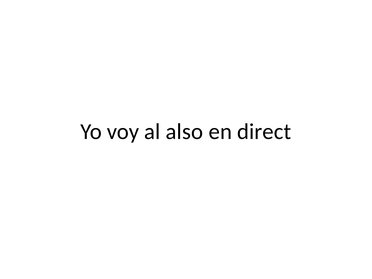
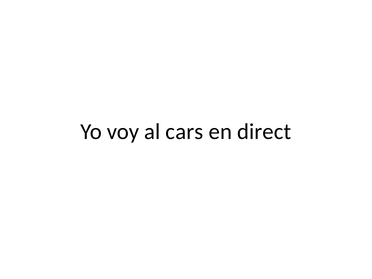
also: also -> cars
